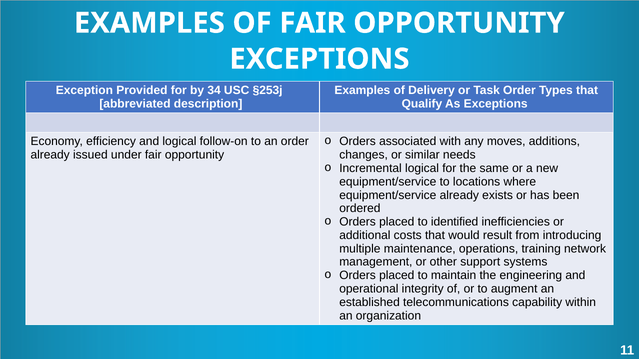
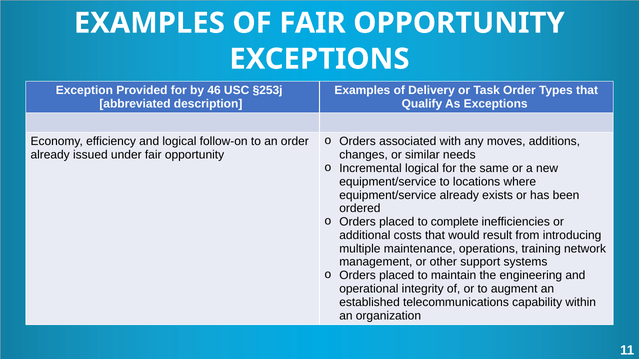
34: 34 -> 46
identified: identified -> complete
